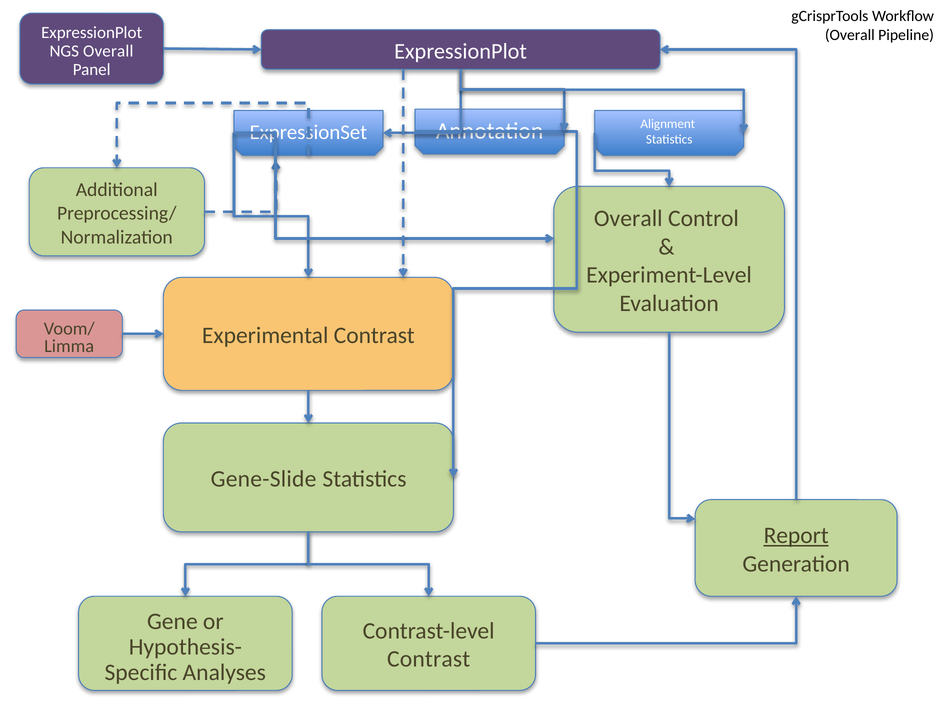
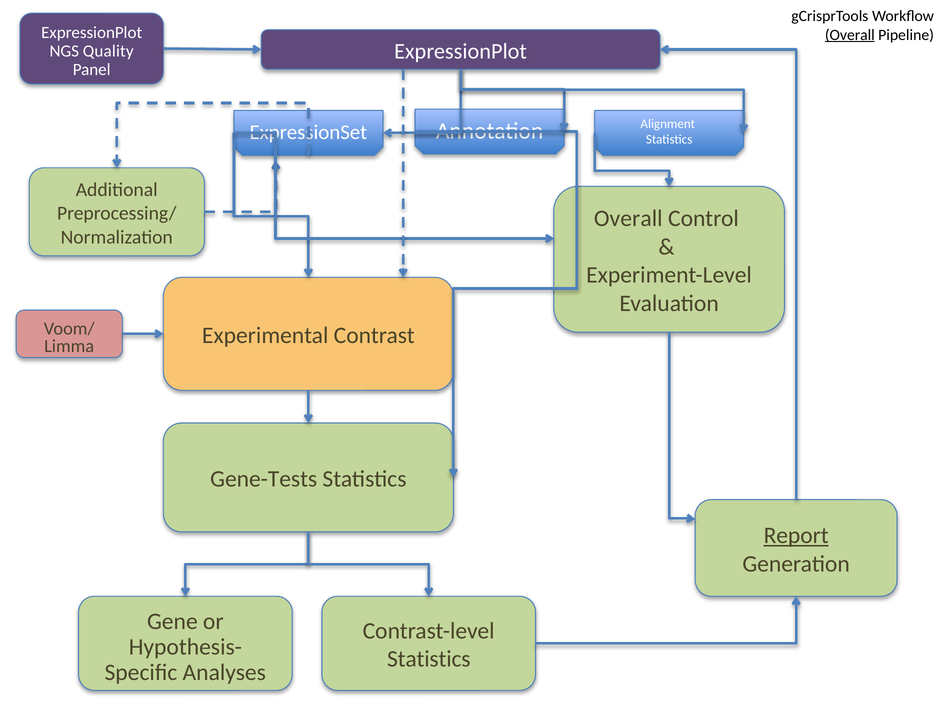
Overall at (850, 35) underline: none -> present
NGS Overall: Overall -> Quality
Gene-Slide: Gene-Slide -> Gene-Tests
Contrast at (429, 659): Contrast -> Statistics
